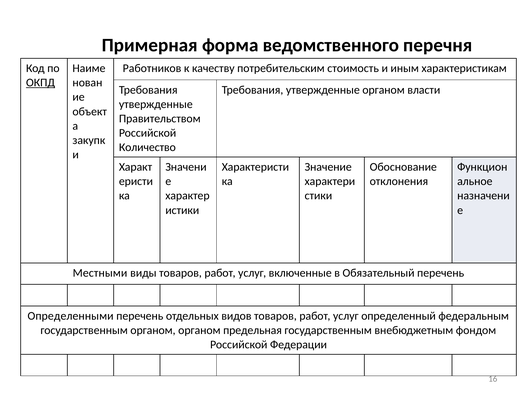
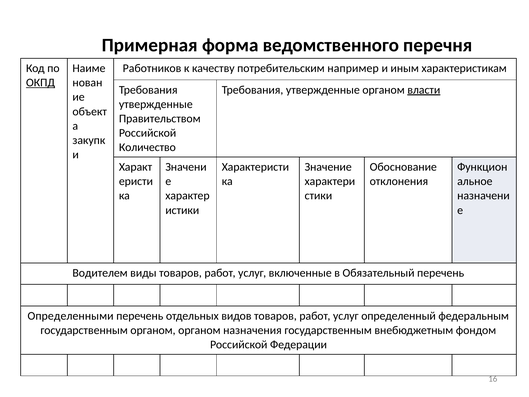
стоимость: стоимость -> например
власти underline: none -> present
Местными: Местными -> Водителем
предельная: предельная -> назначения
